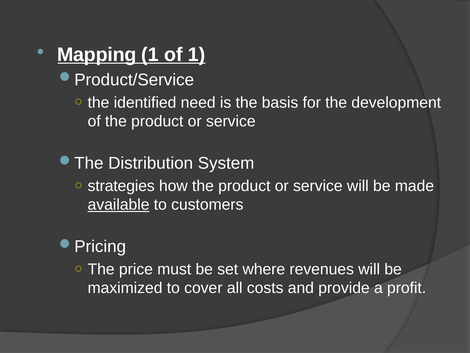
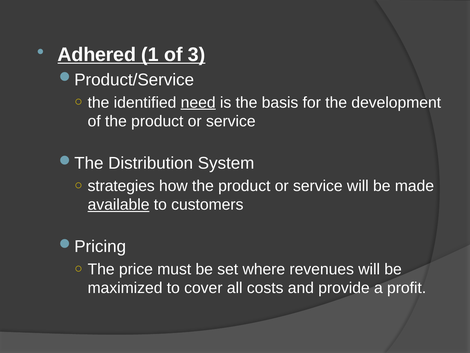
Mapping: Mapping -> Adhered
of 1: 1 -> 3
need underline: none -> present
